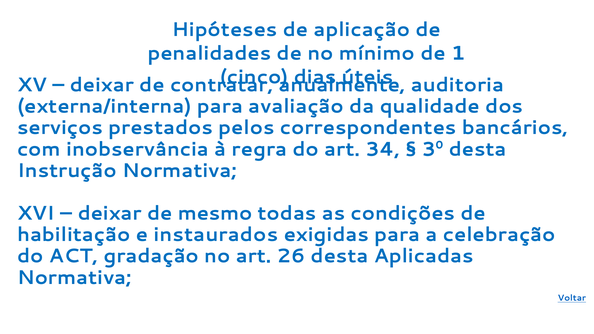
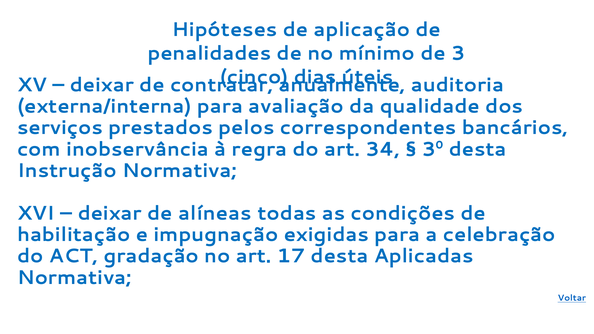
1: 1 -> 3
mesmo: mesmo -> alíneas
instaurados: instaurados -> impugnação
26: 26 -> 17
